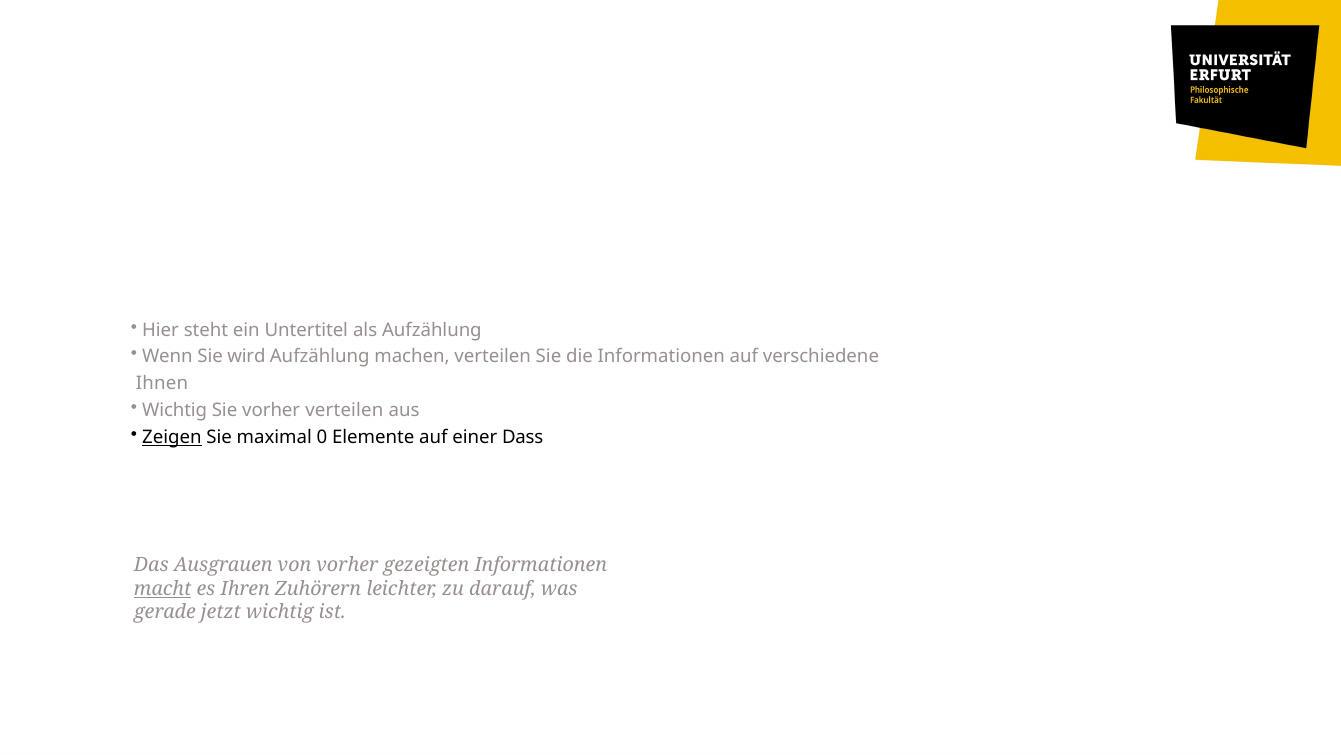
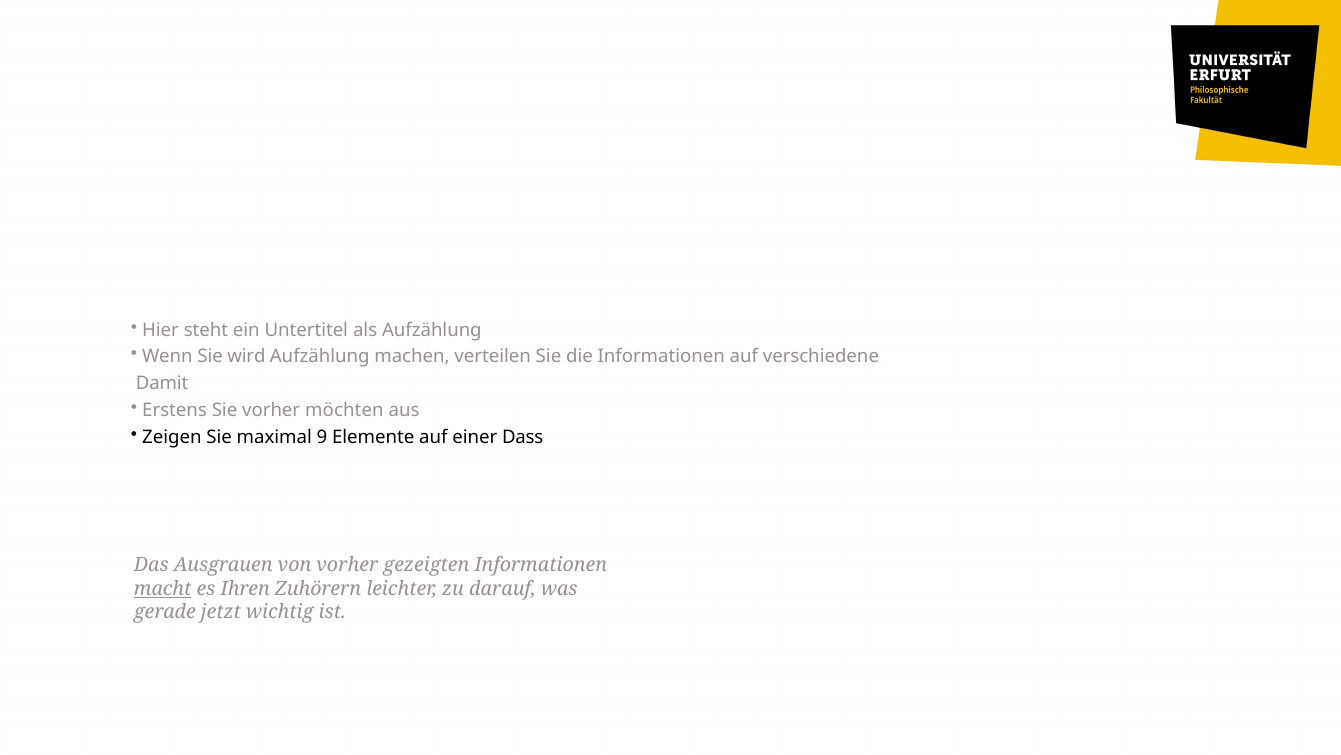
Ihnen: Ihnen -> Damit
Wichtig at (175, 410): Wichtig -> Erstens
vorher verteilen: verteilen -> möchten
Zeigen underline: present -> none
0: 0 -> 9
